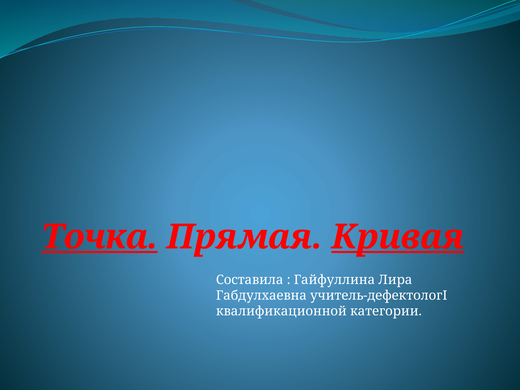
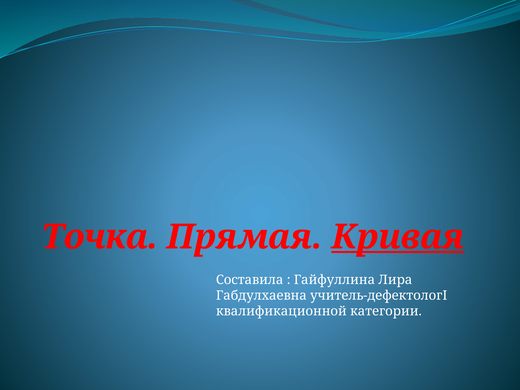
Точка underline: present -> none
